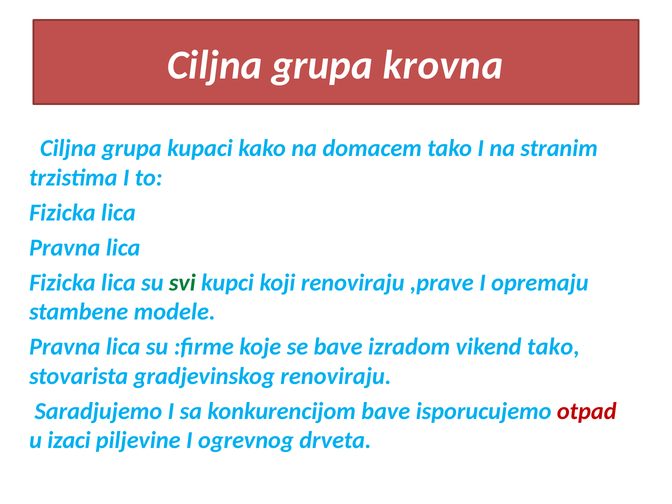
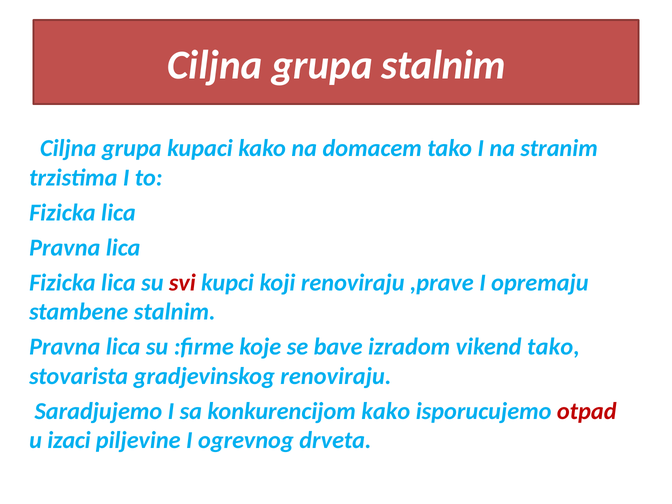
grupa krovna: krovna -> stalnim
svi colour: green -> red
stambene modele: modele -> stalnim
konkurencijom bave: bave -> kako
